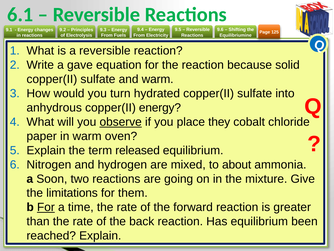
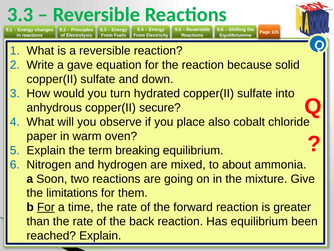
6.1: 6.1 -> 3.3
and warm: warm -> down
copper(II energy: energy -> secure
observe underline: present -> none
they: they -> also
released: released -> breaking
